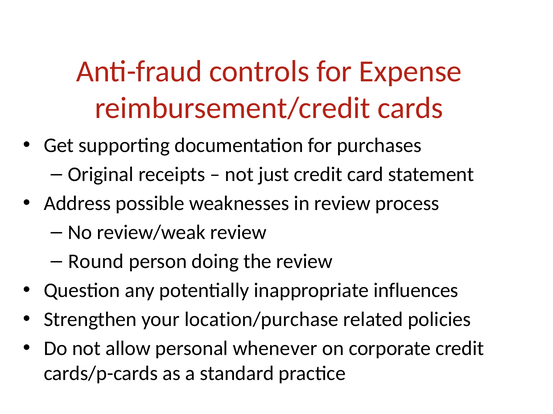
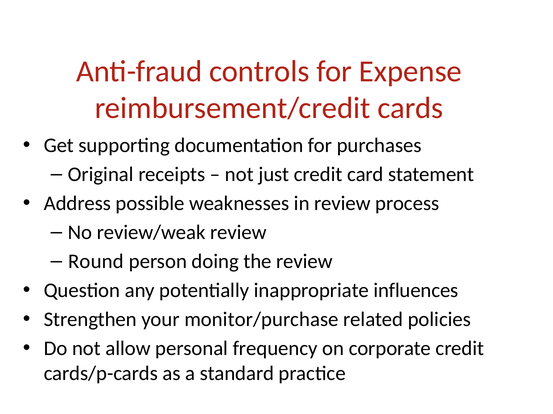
location/purchase: location/purchase -> monitor/purchase
whenever: whenever -> frequency
